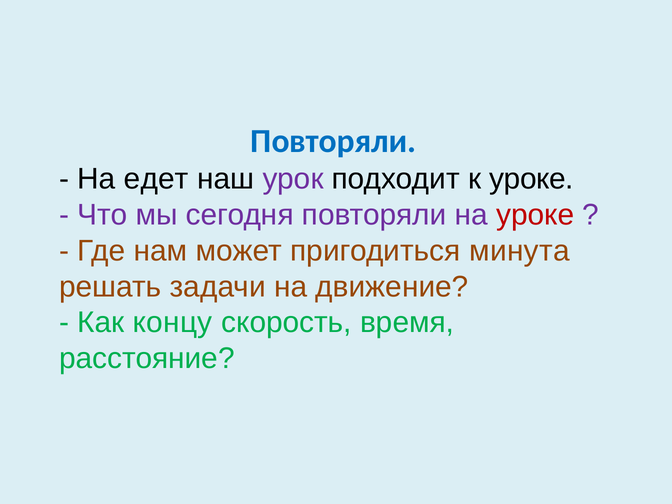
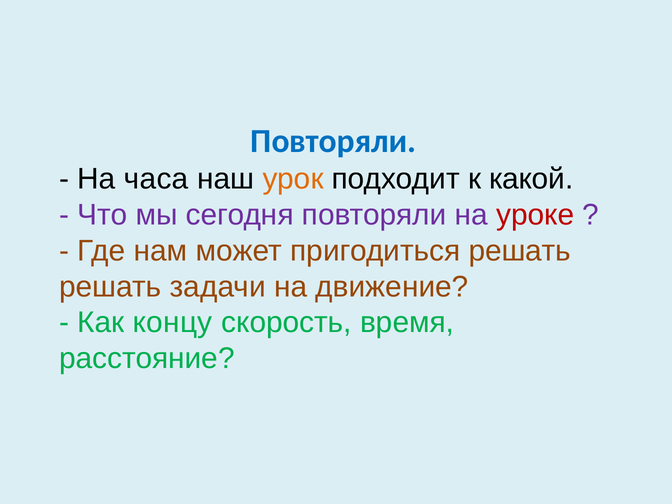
едет: едет -> часа
урок colour: purple -> orange
к уроке: уроке -> какой
пригодиться минута: минута -> решать
